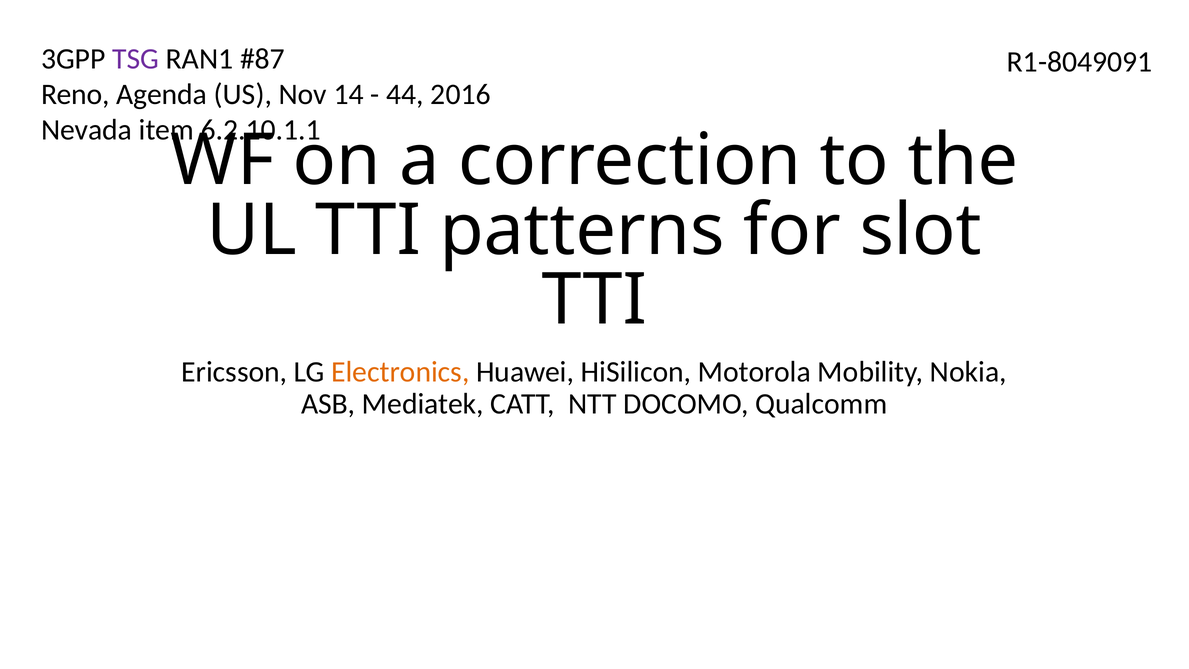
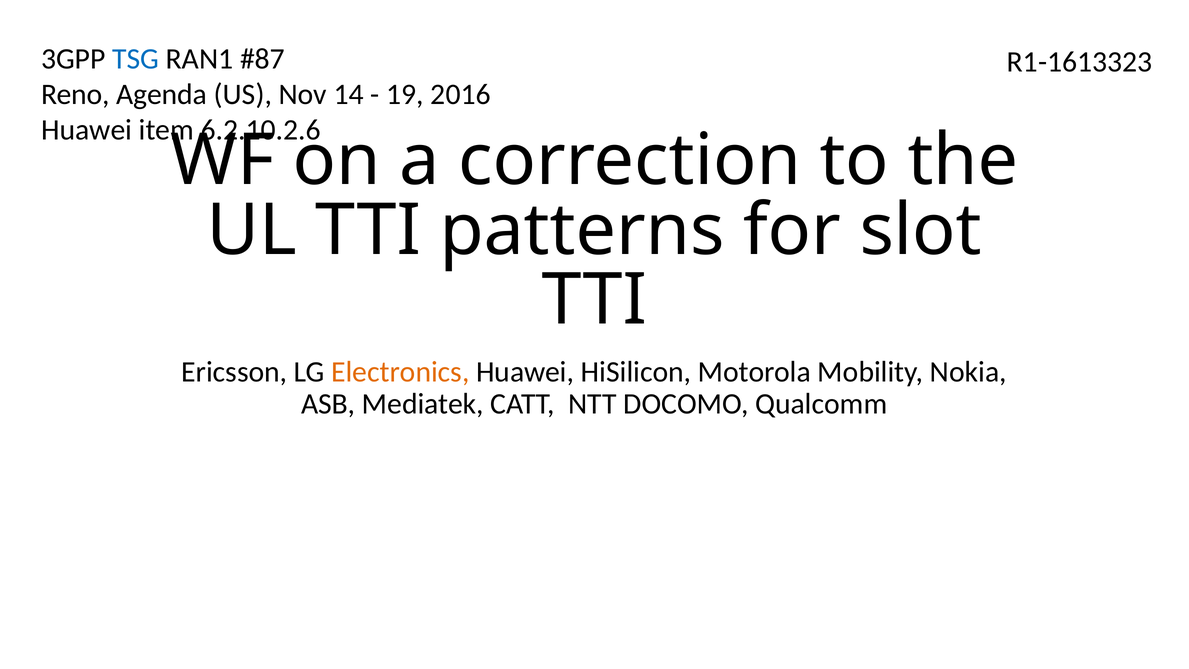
TSG colour: purple -> blue
R1-8049091: R1-8049091 -> R1-1613323
44: 44 -> 19
Nevada at (87, 130): Nevada -> Huawei
6.2.10.1.1: 6.2.10.1.1 -> 6.2.10.2.6
